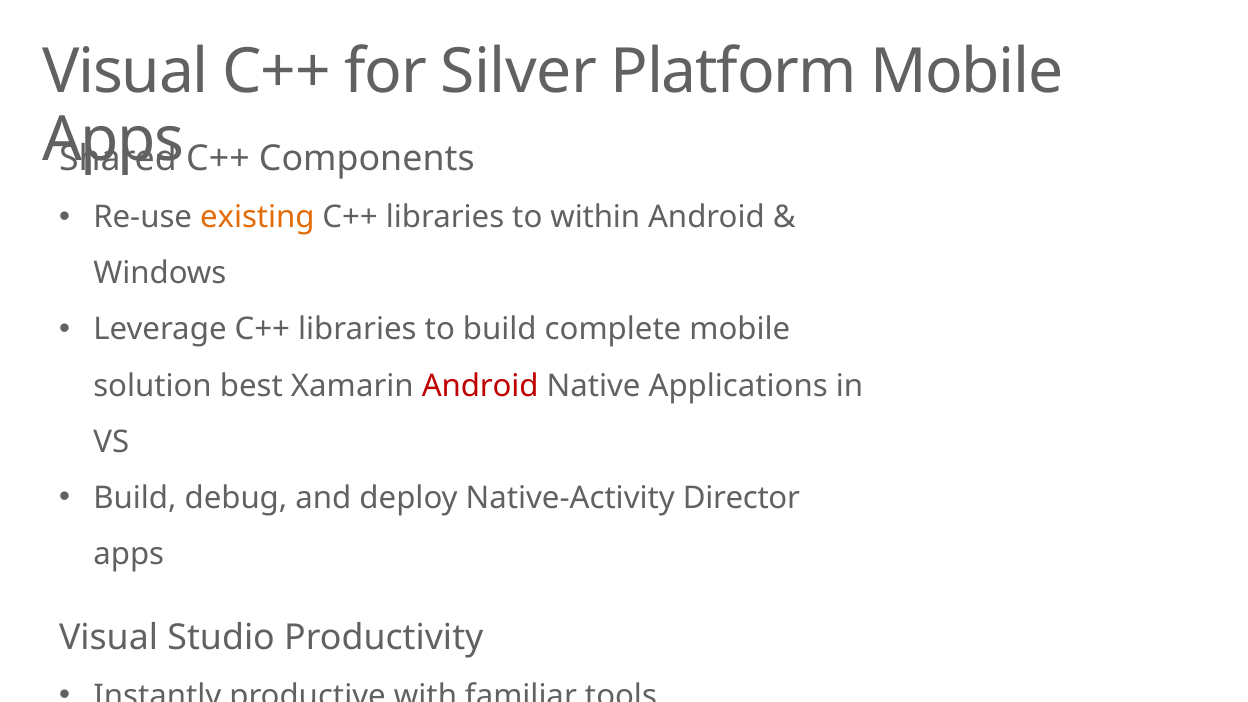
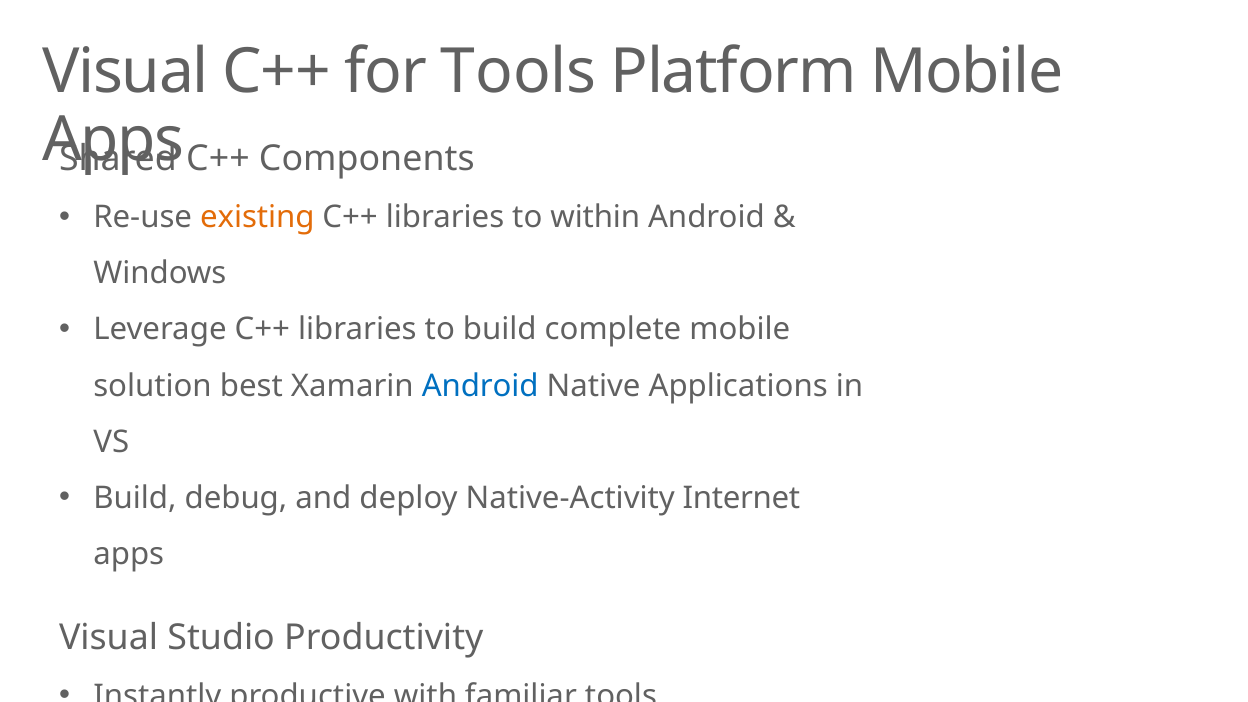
for Silver: Silver -> Tools
Android at (480, 386) colour: red -> blue
Director: Director -> Internet
